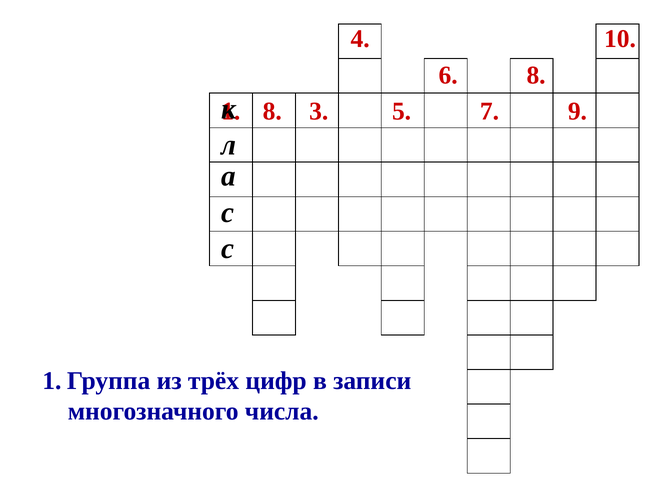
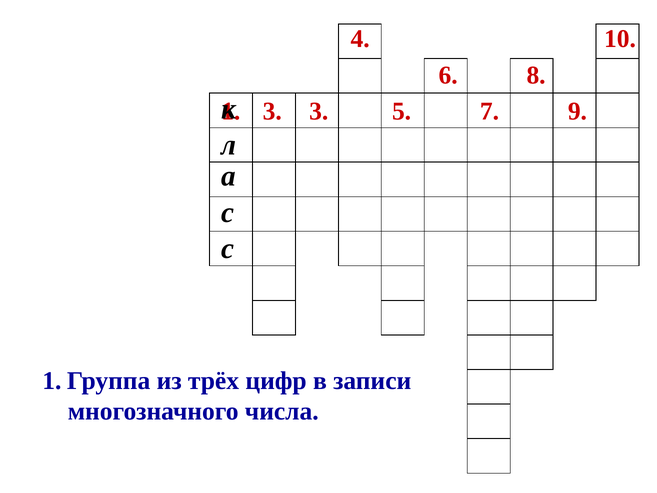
8 at (272, 111): 8 -> 3
